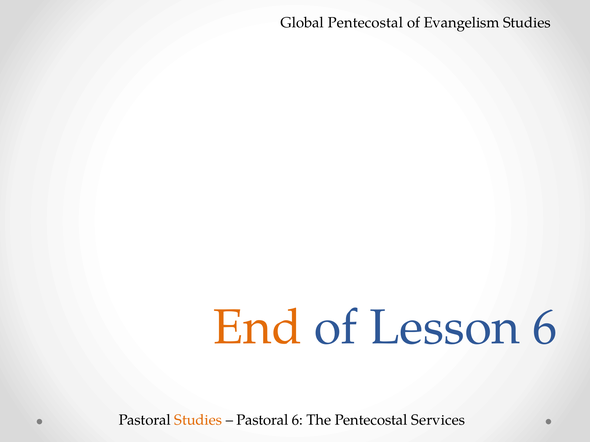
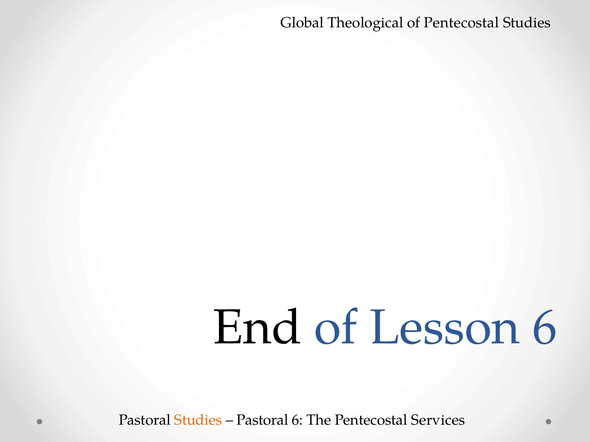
Global Pentecostal: Pentecostal -> Theological
of Evangelism: Evangelism -> Pentecostal
End colour: orange -> black
